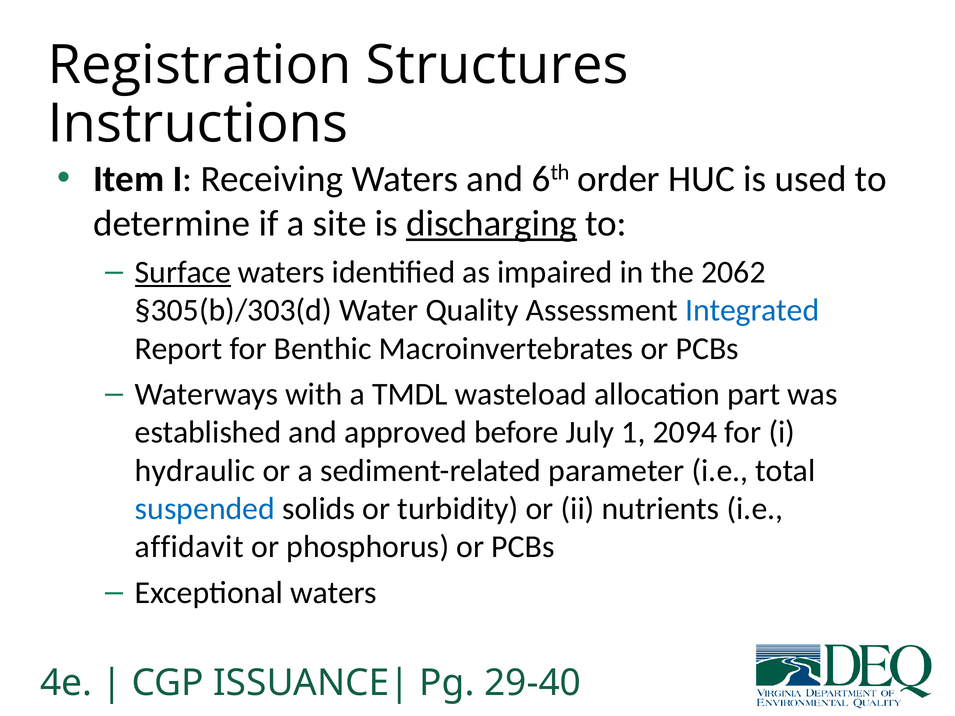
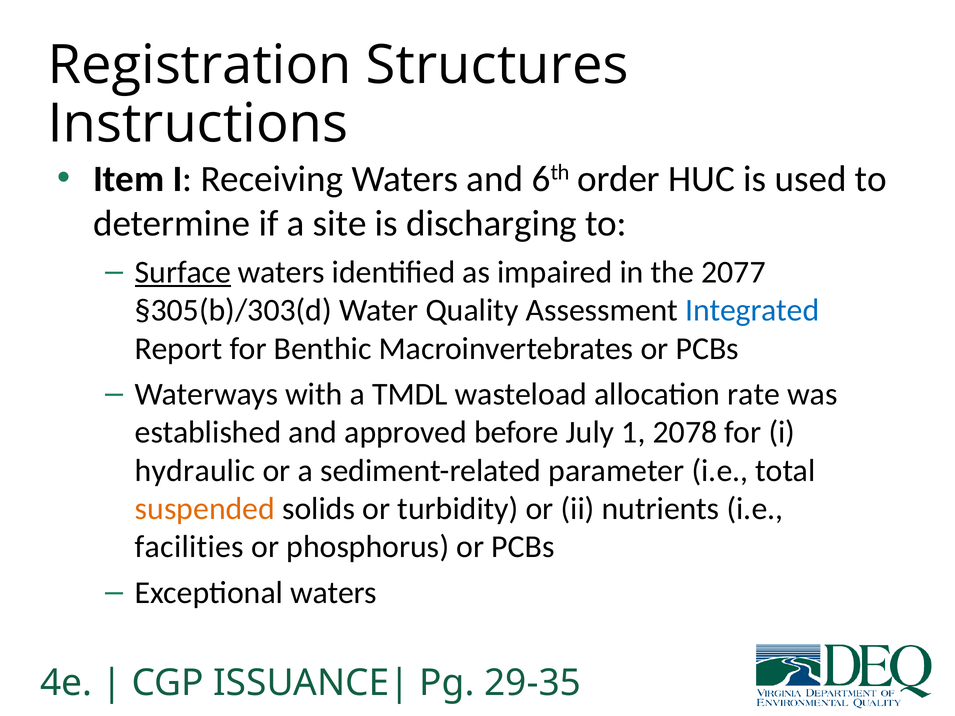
discharging underline: present -> none
2062: 2062 -> 2077
part: part -> rate
2094: 2094 -> 2078
suspended colour: blue -> orange
affidavit: affidavit -> facilities
29-40: 29-40 -> 29-35
